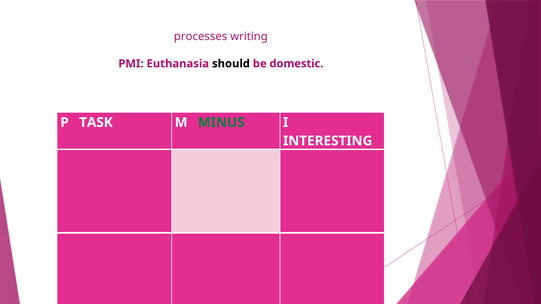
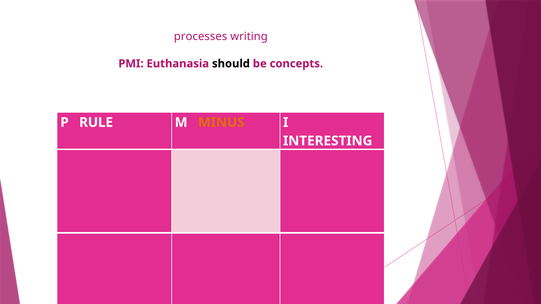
domestic: domestic -> concepts
TASK: TASK -> RULE
MINUS colour: green -> orange
